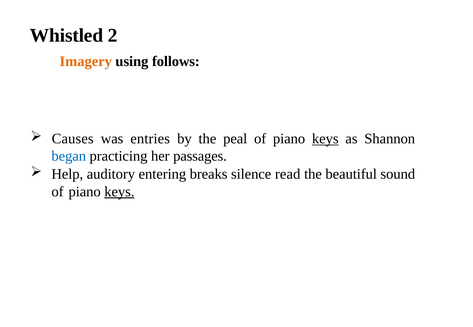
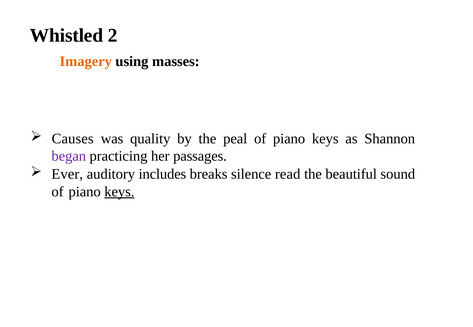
follows: follows -> masses
entries: entries -> quality
keys at (325, 139) underline: present -> none
began colour: blue -> purple
Help: Help -> Ever
entering: entering -> includes
